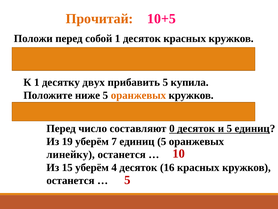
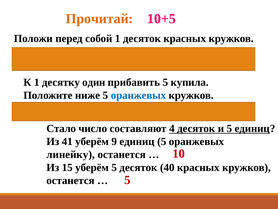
двух: двух -> один
оранжевых at (138, 95) colour: orange -> blue
Перед at (61, 128): Перед -> Стало
0: 0 -> 4
19: 19 -> 41
7: 7 -> 9
уберём 4: 4 -> 5
16: 16 -> 40
